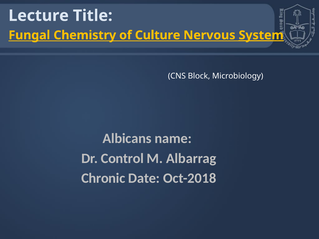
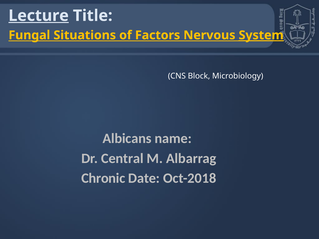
Lecture underline: none -> present
Chemistry: Chemistry -> Situations
Culture: Culture -> Factors
Control: Control -> Central
